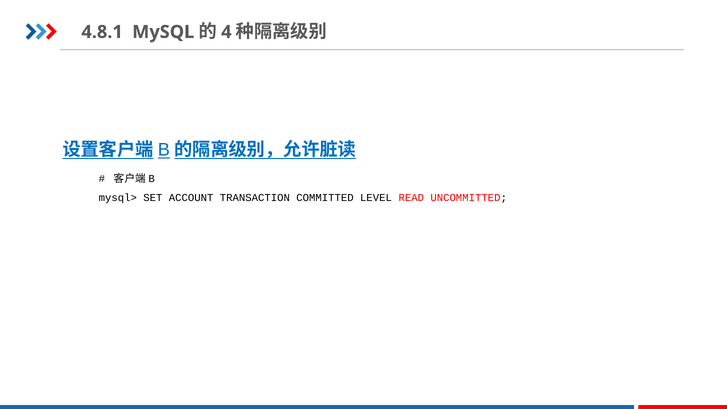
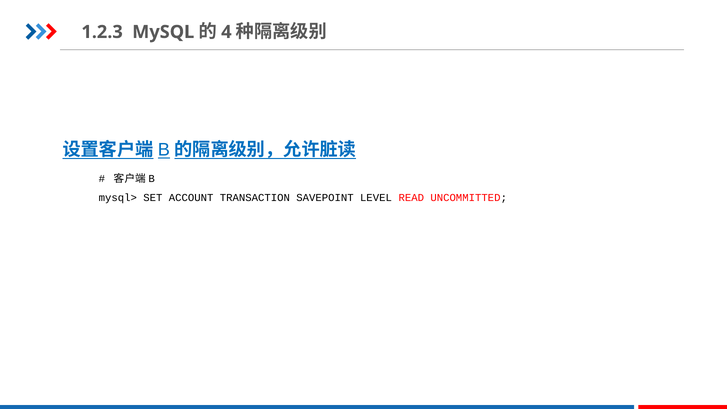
4.8.1: 4.8.1 -> 1.2.3
COMMITTED: COMMITTED -> SAVEPOINT
